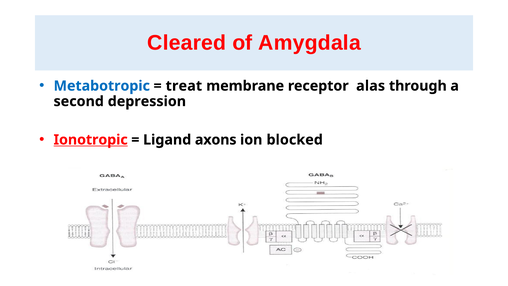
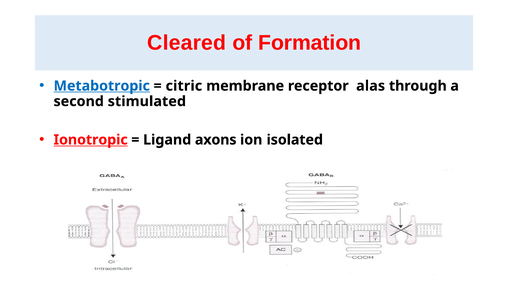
Amygdala: Amygdala -> Formation
Metabotropic underline: none -> present
treat: treat -> citric
depression: depression -> stimulated
blocked: blocked -> isolated
